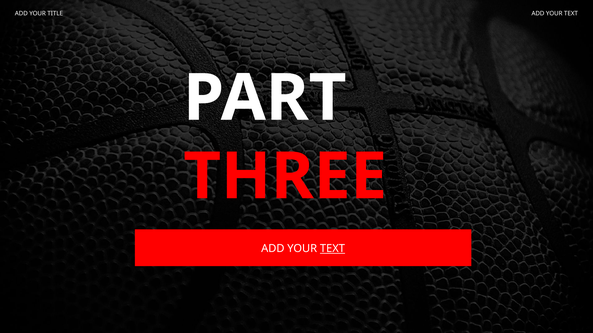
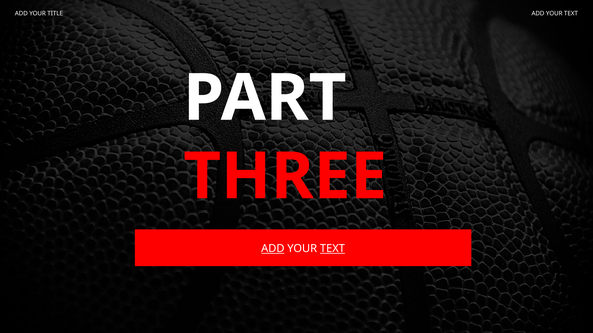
ADD at (273, 249) underline: none -> present
